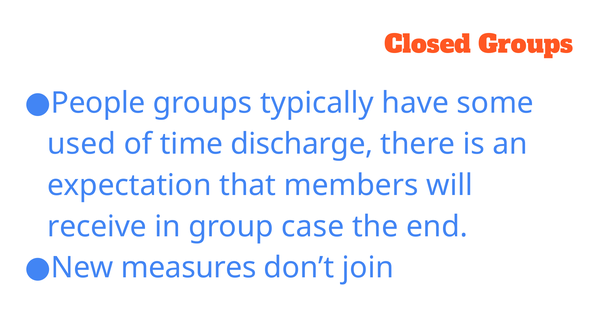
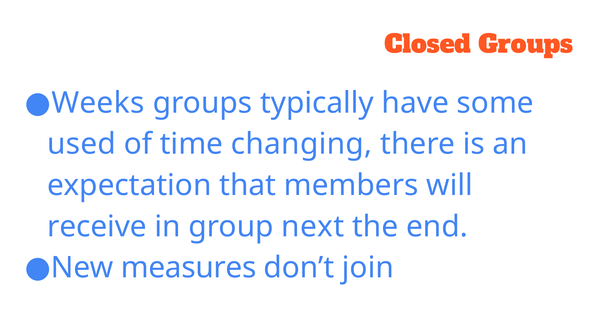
People: People -> Weeks
discharge: discharge -> changing
case: case -> next
